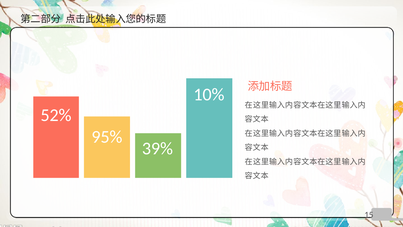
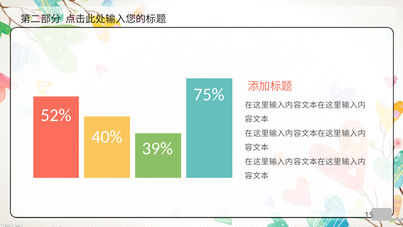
10%: 10% -> 75%
95%: 95% -> 40%
